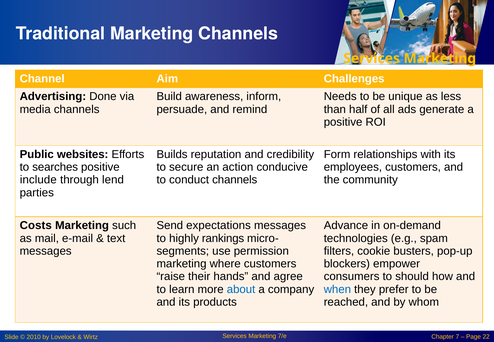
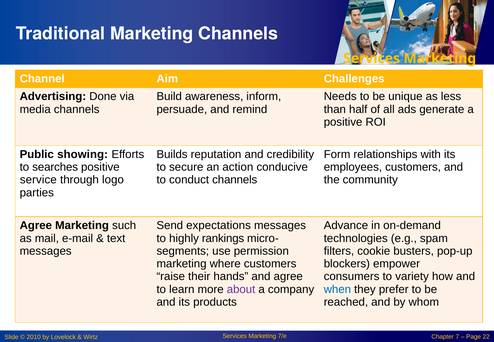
websites: websites -> showing
include: include -> service
lend: lend -> logo
Costs at (36, 226): Costs -> Agree
should: should -> variety
about colour: blue -> purple
